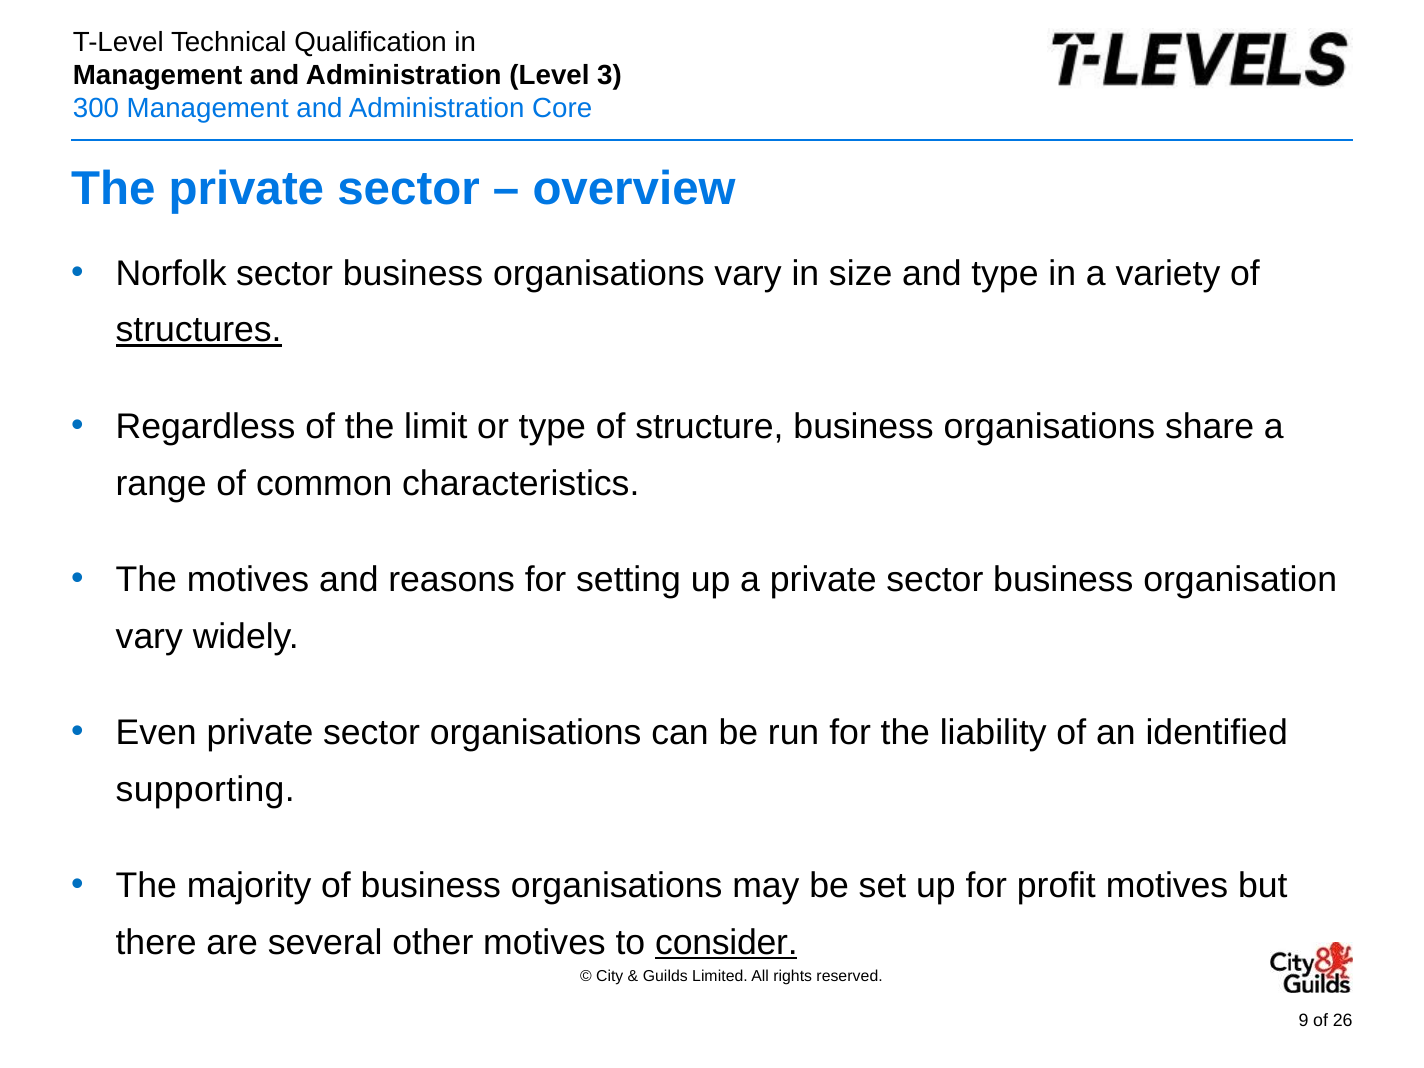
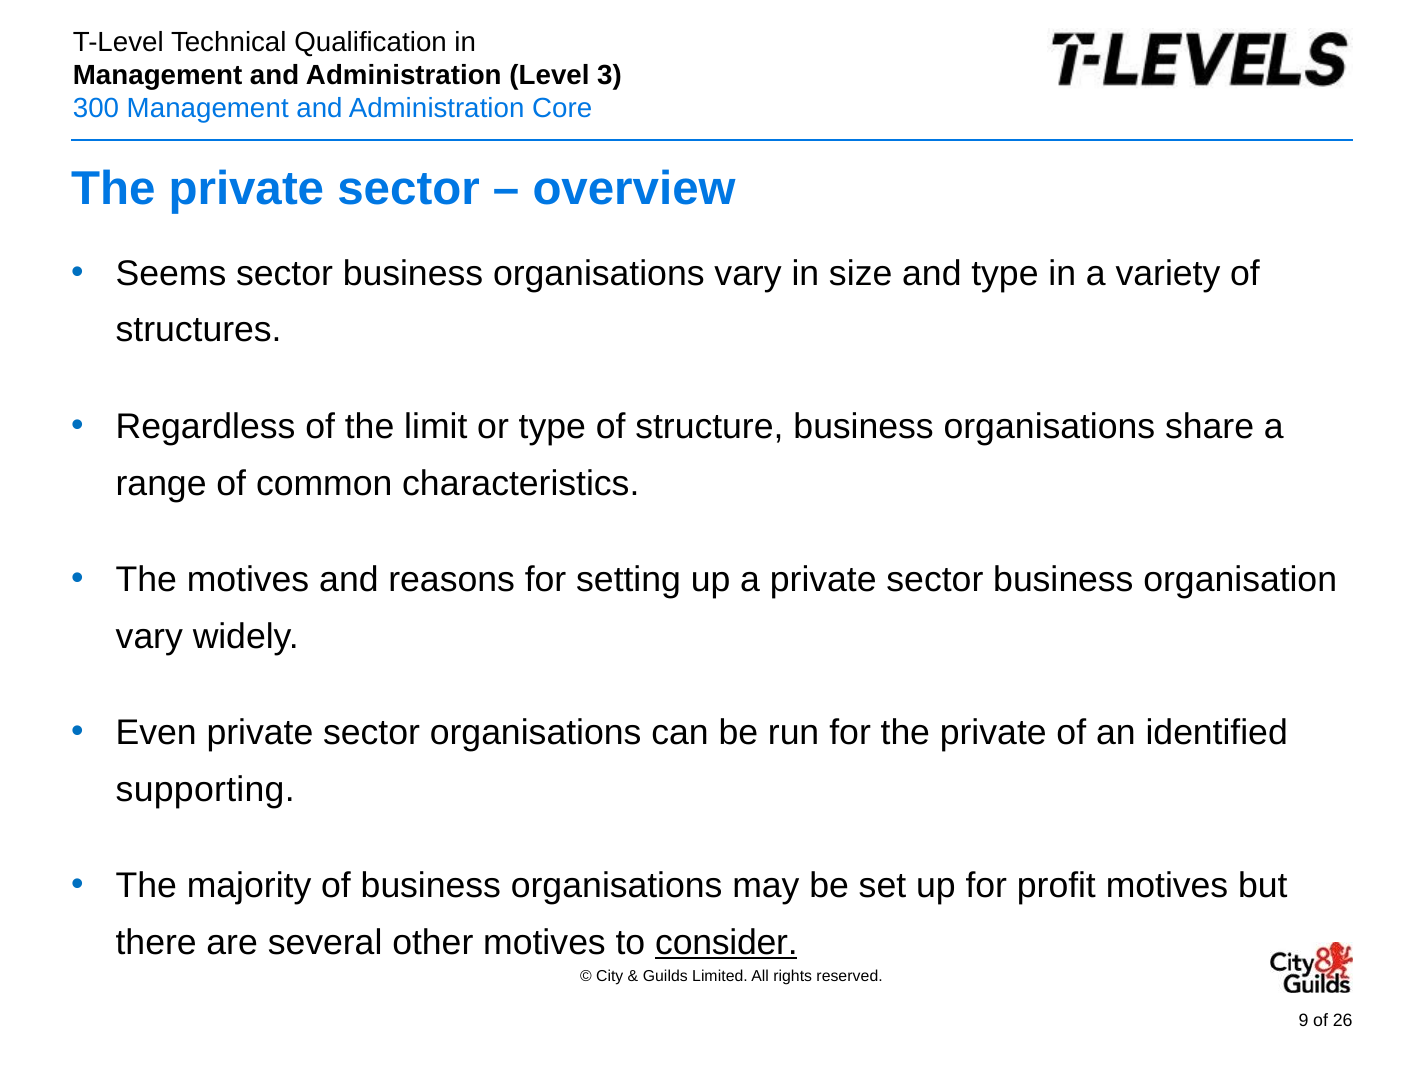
Norfolk: Norfolk -> Seems
structures underline: present -> none
for the liability: liability -> private
